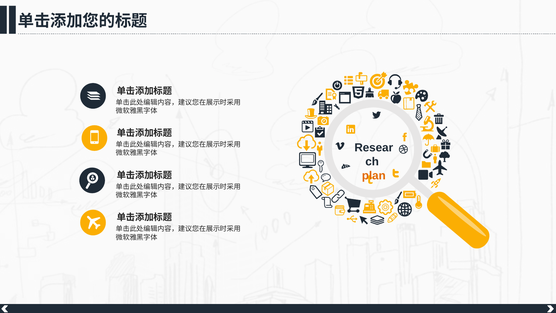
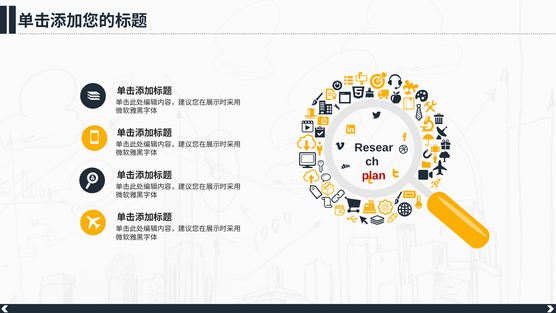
plan colour: orange -> red
